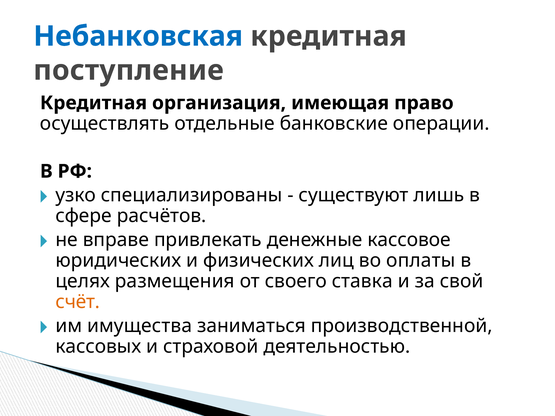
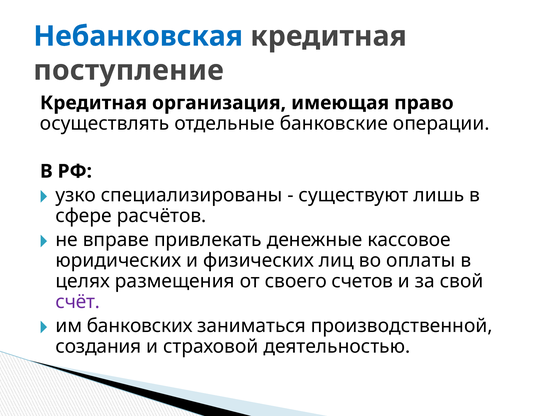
ставка: ставка -> счетов
счёт colour: orange -> purple
имущества: имущества -> банковских
кассовых: кассовых -> создания
